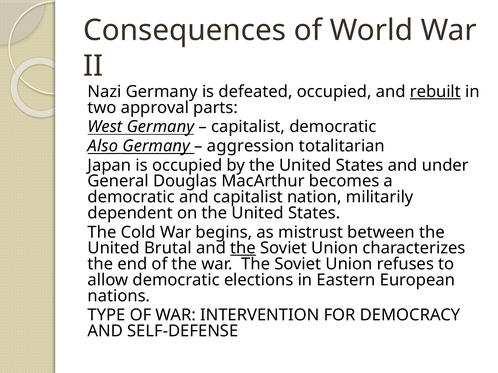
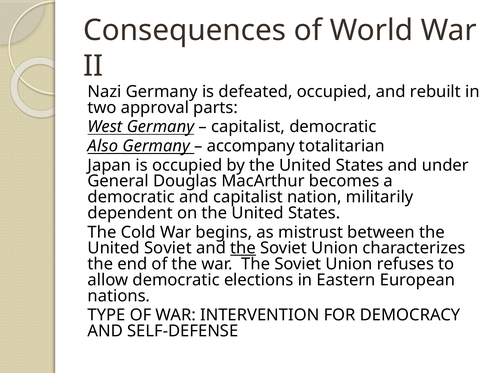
rebuilt underline: present -> none
aggression: aggression -> accompany
United Brutal: Brutal -> Soviet
